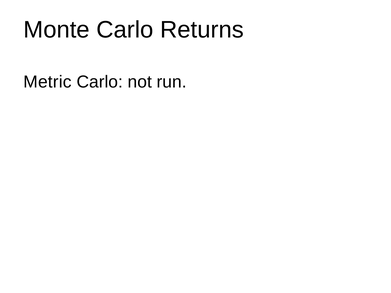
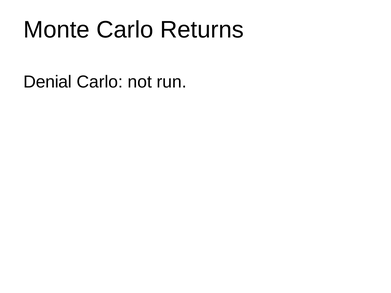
Metric: Metric -> Denial
